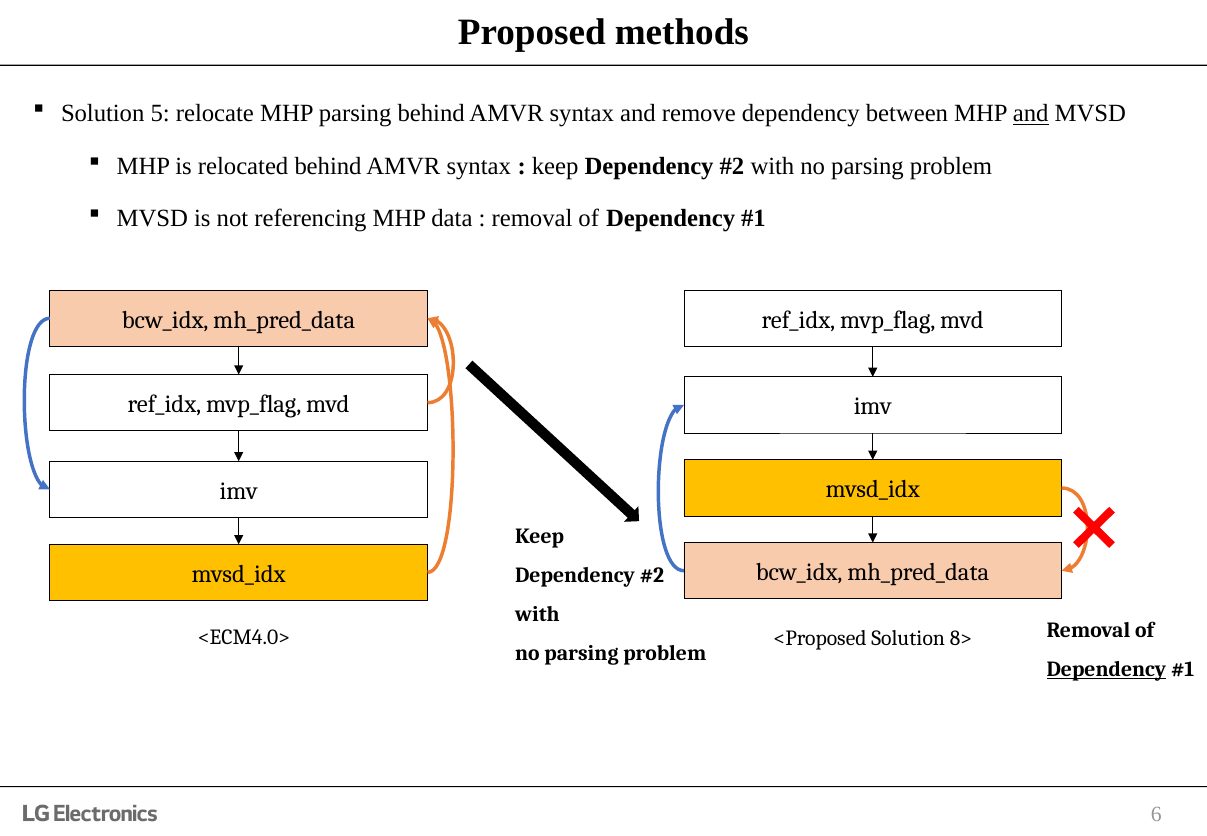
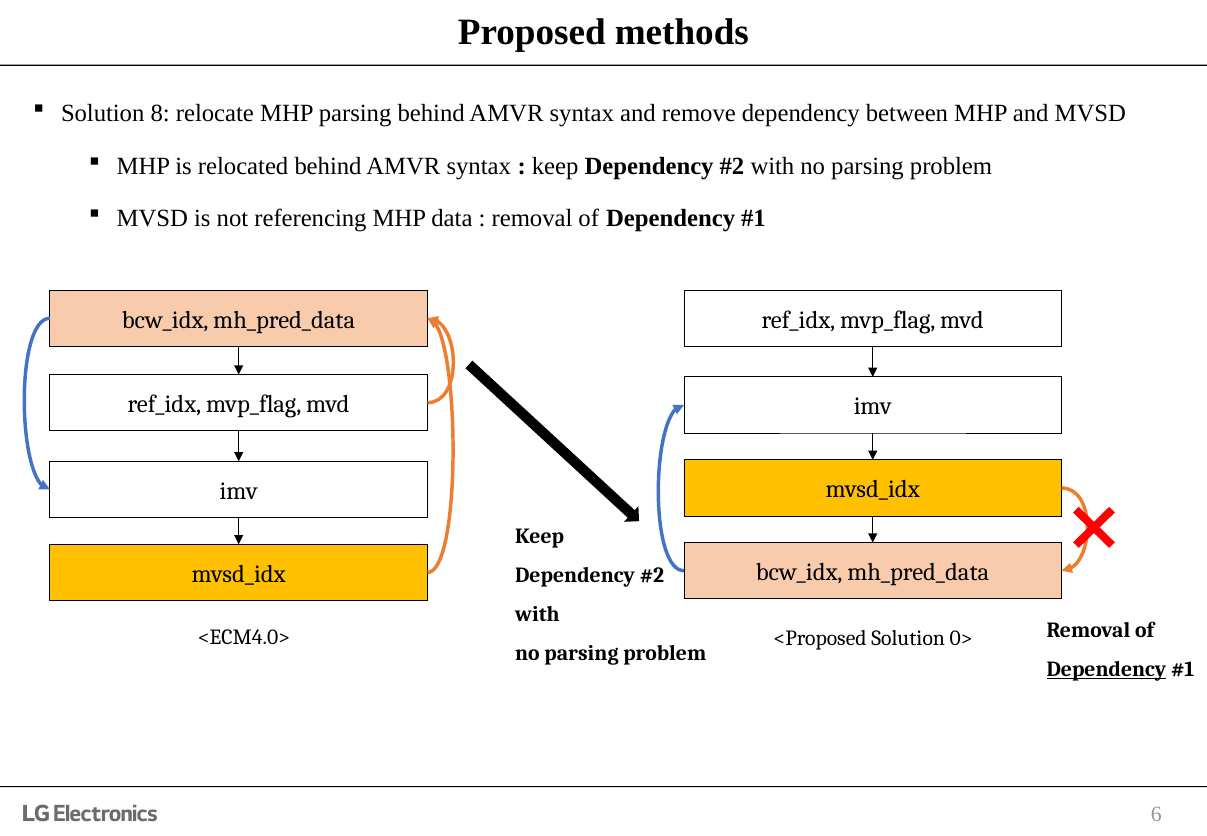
5: 5 -> 8
and at (1031, 114) underline: present -> none
8>: 8> -> 0>
